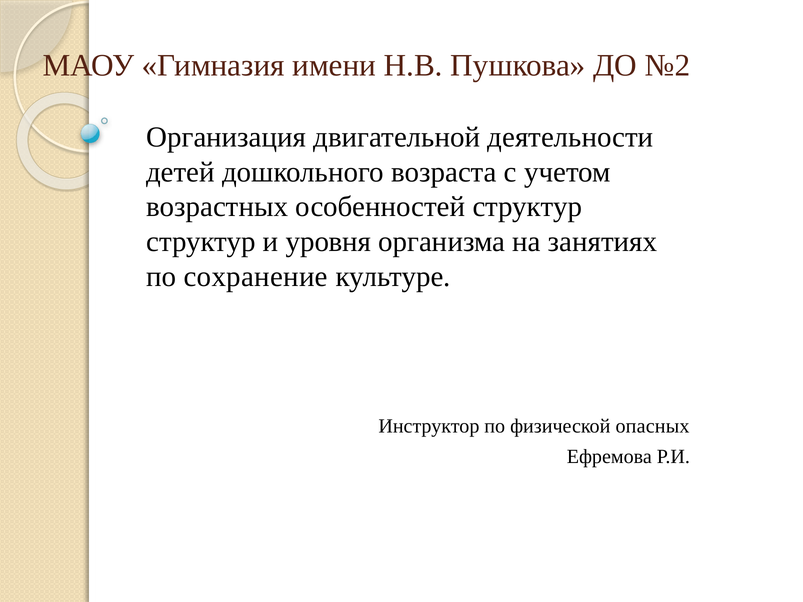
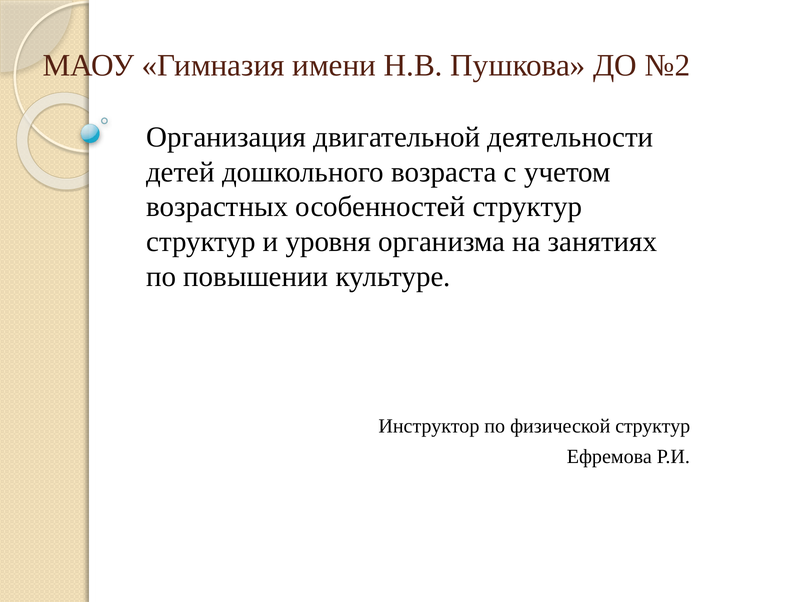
сохранение: сохранение -> повышении
физической опасных: опасных -> структур
